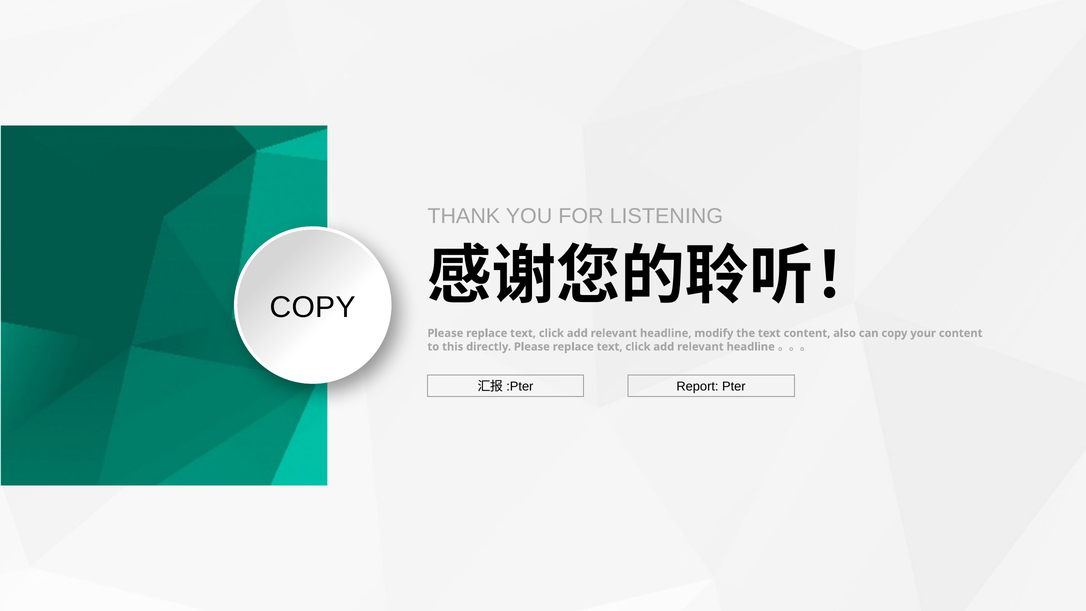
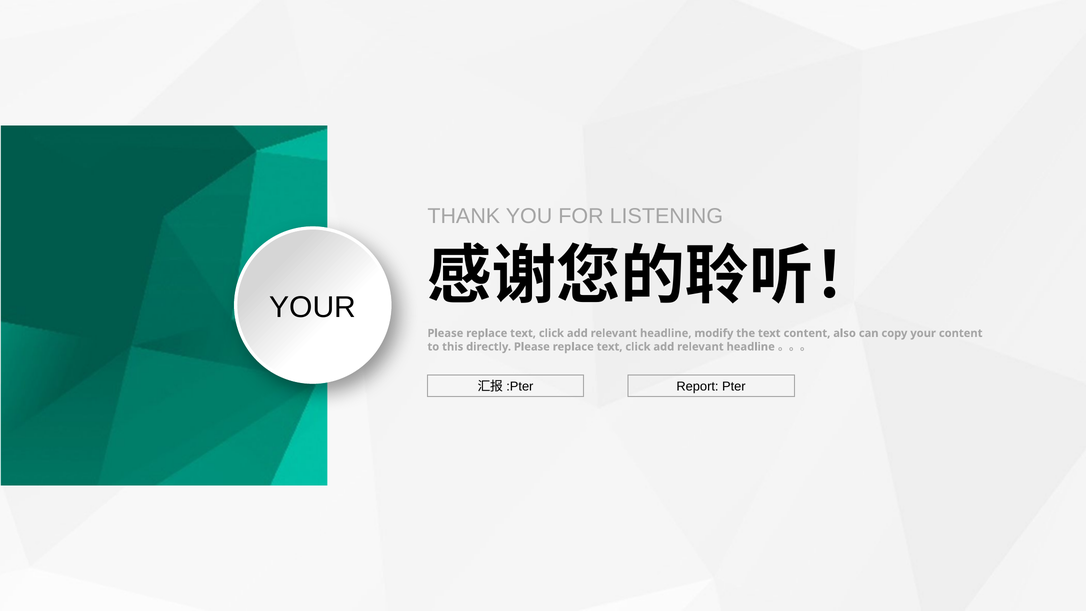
COPY at (313, 307): COPY -> YOUR
